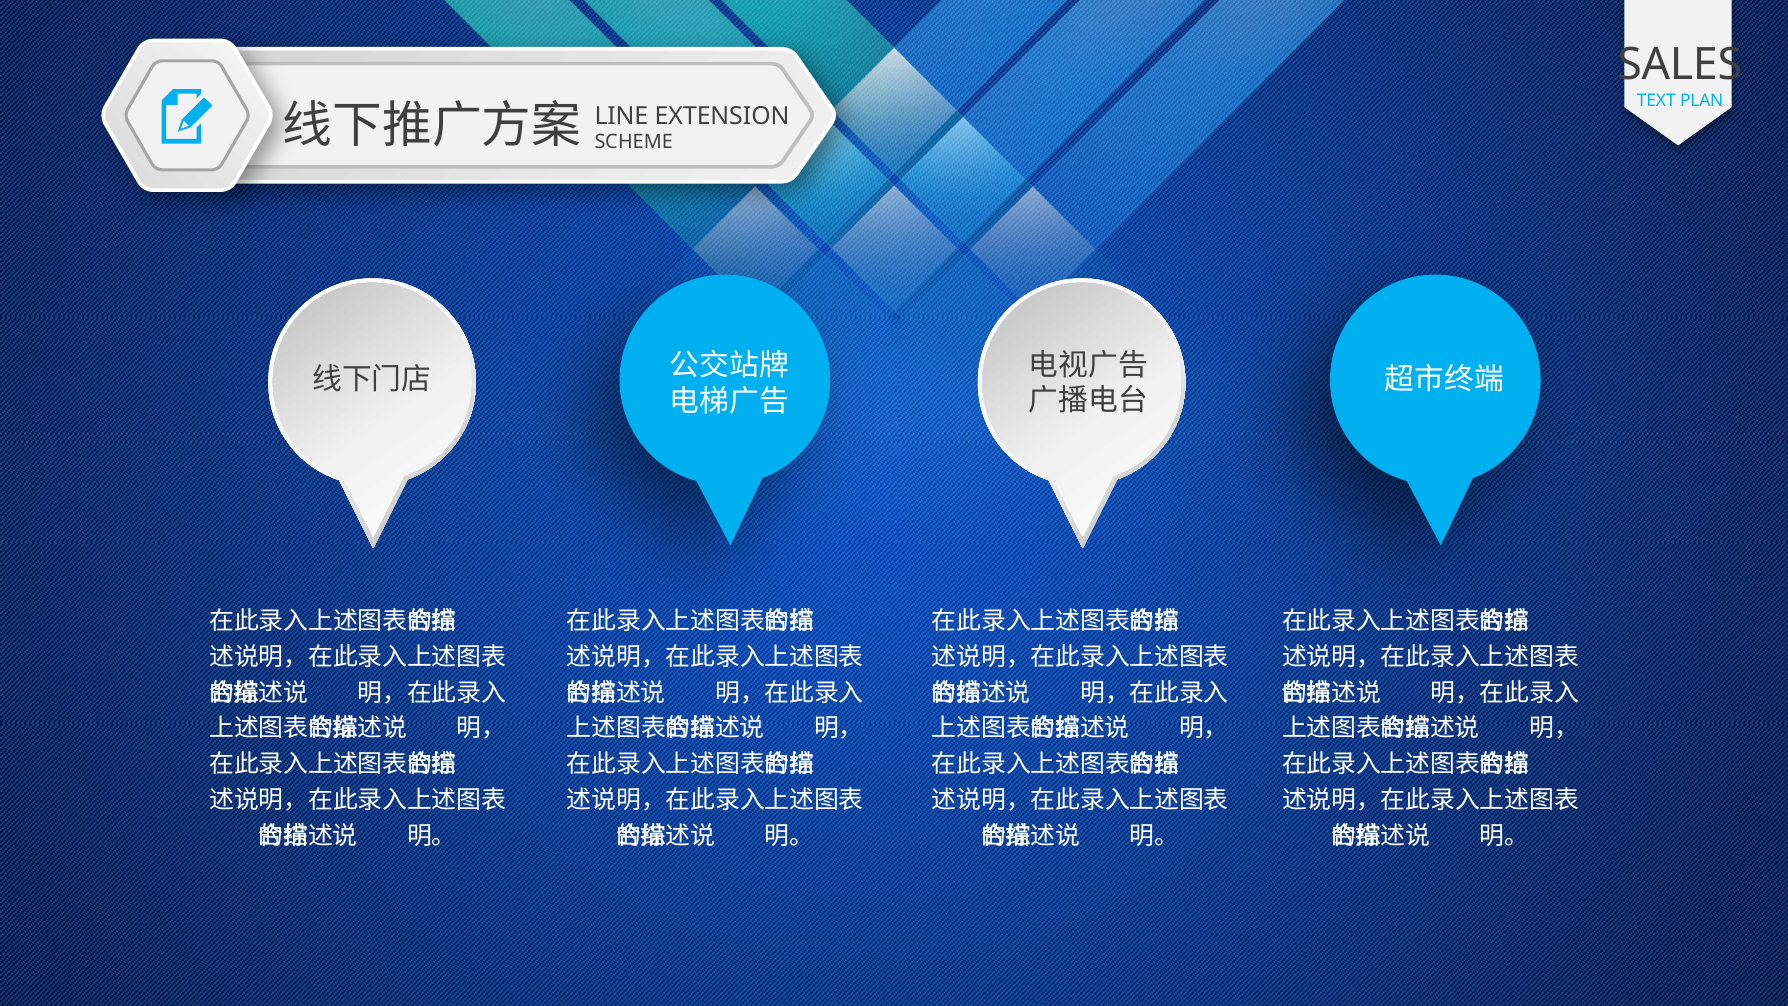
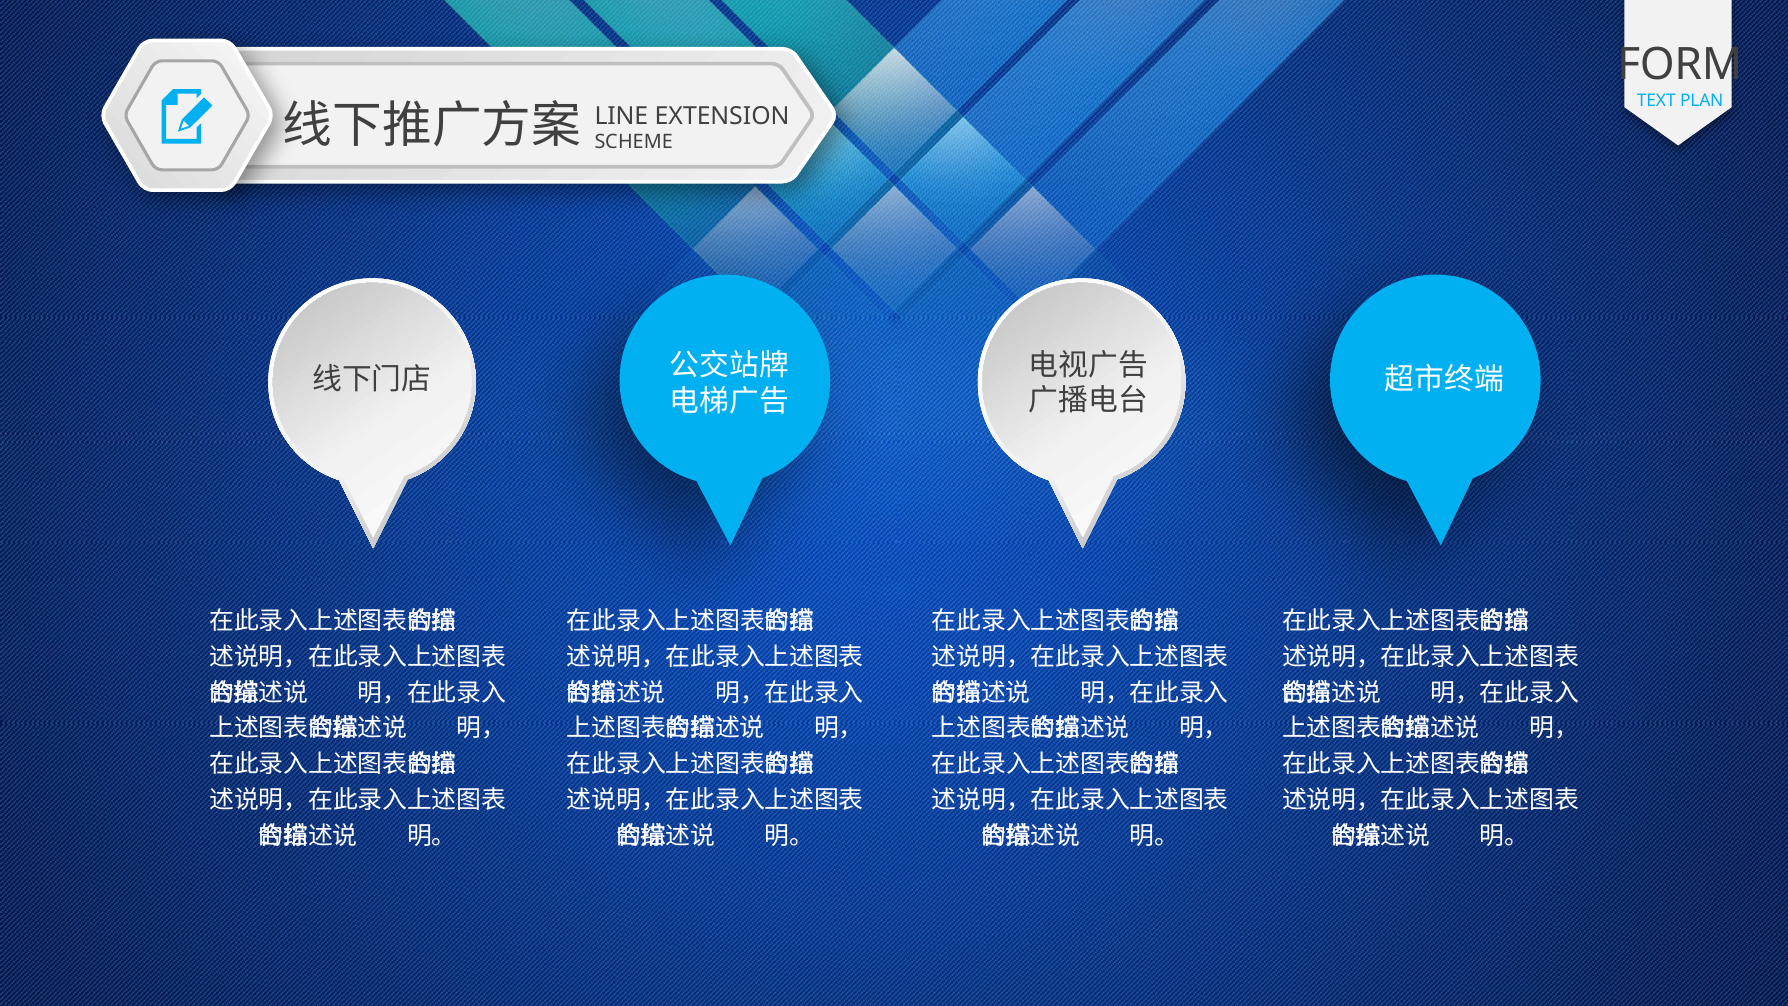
SALES: SALES -> FORM
